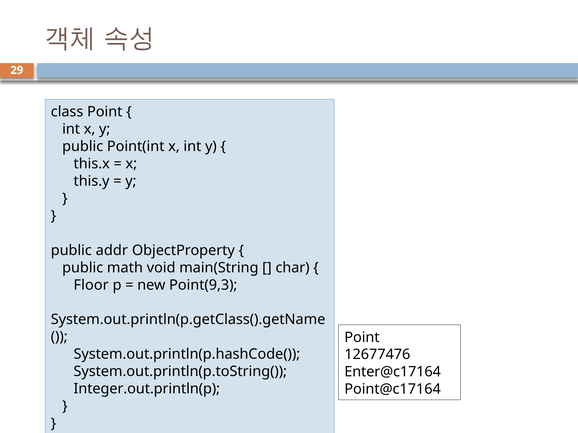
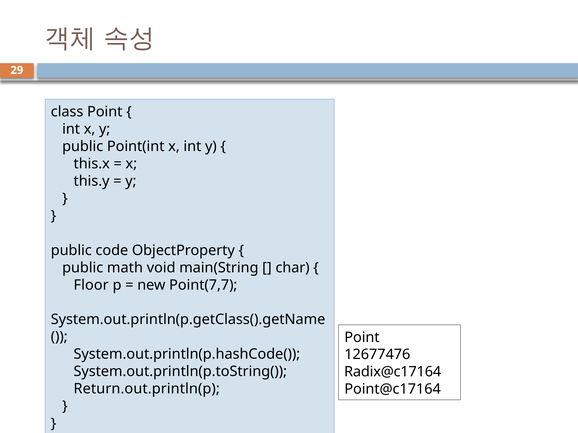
addr: addr -> code
Point(9,3: Point(9,3 -> Point(7,7
Enter@c17164: Enter@c17164 -> Radix@c17164
Integer.out.println(p: Integer.out.println(p -> Return.out.println(p
